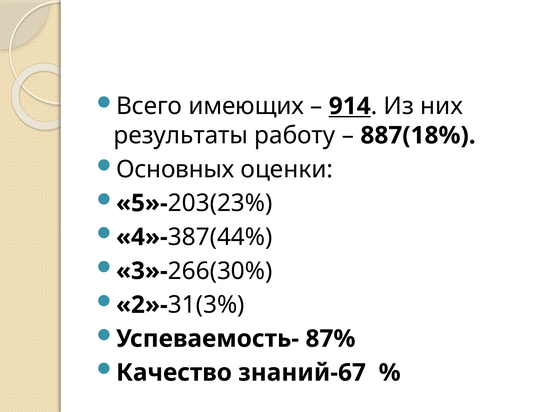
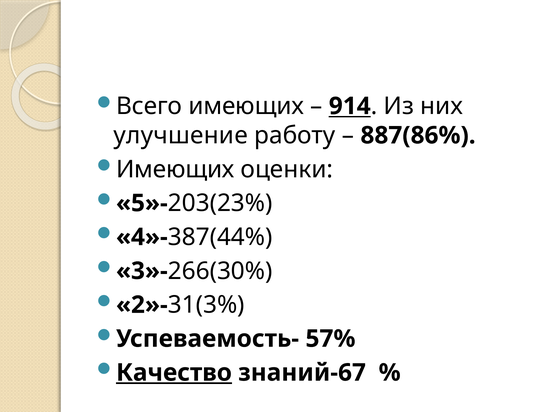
результаты: результаты -> улучшение
887(18%: 887(18% -> 887(86%
Основных at (175, 169): Основных -> Имеющих
87%: 87% -> 57%
Качество underline: none -> present
